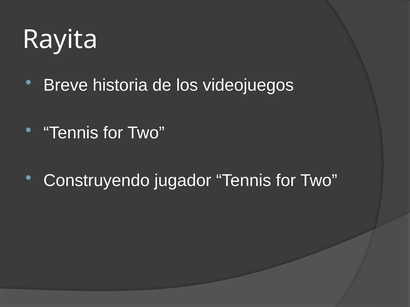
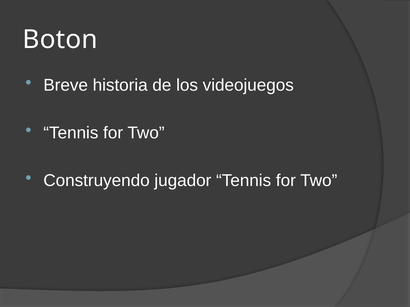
Rayita: Rayita -> Boton
